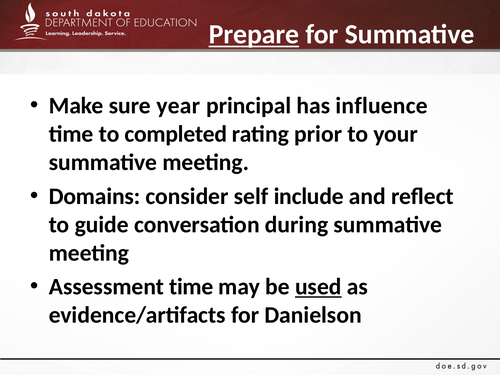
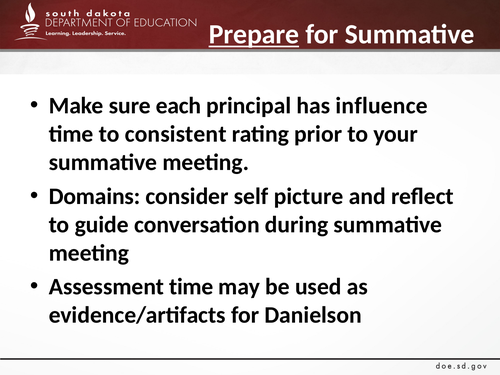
year: year -> each
completed: completed -> consistent
include: include -> picture
used underline: present -> none
